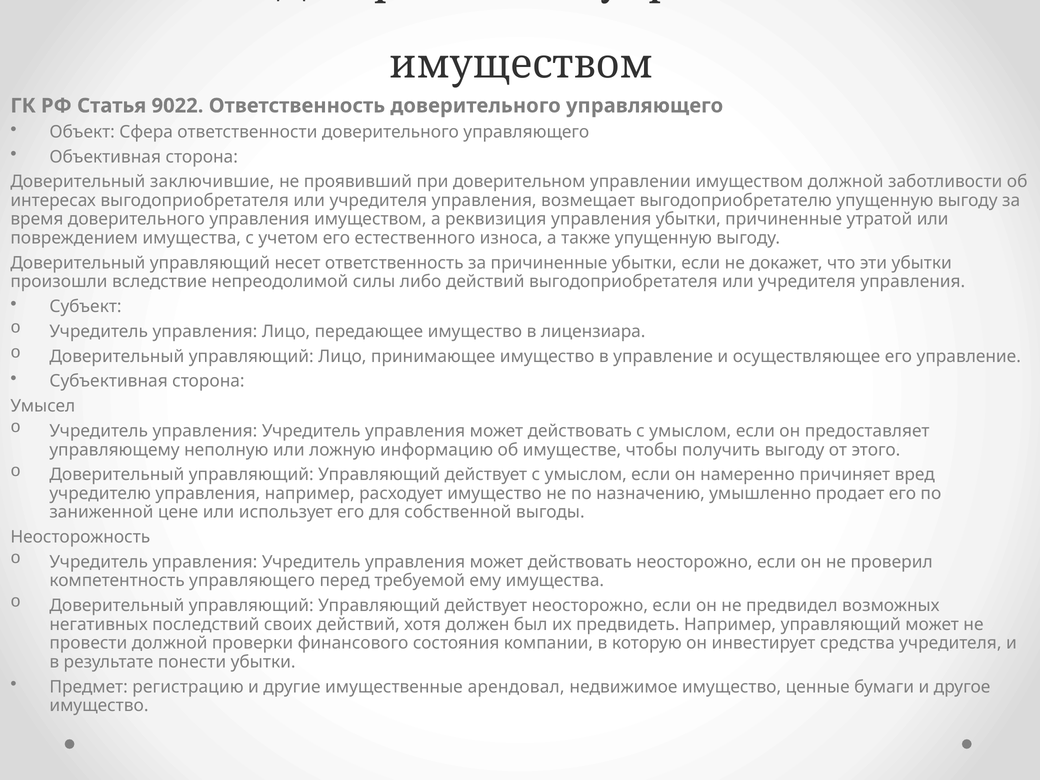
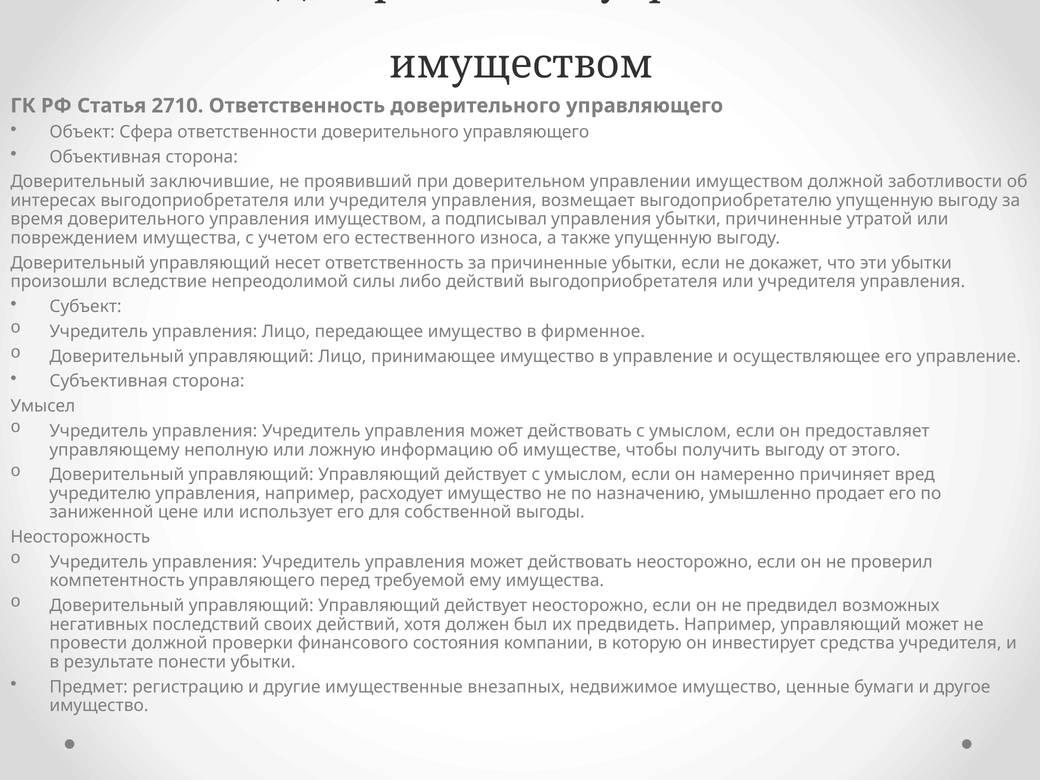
9022: 9022 -> 2710
реквизиция: реквизиция -> подписывал
лицензиара: лицензиара -> фирменное
арендовал: арендовал -> внезапных
